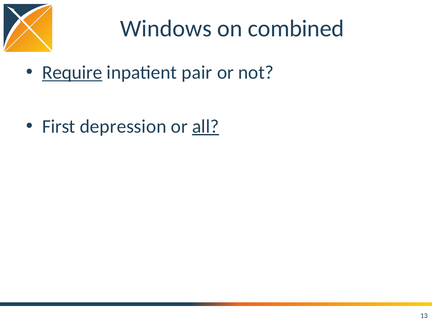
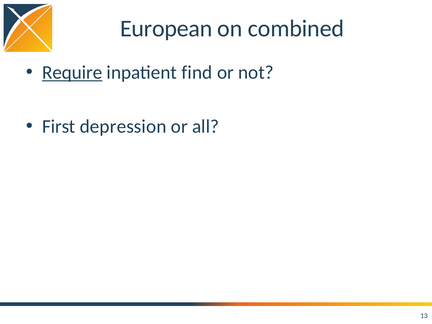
Windows: Windows -> European
pair: pair -> find
all underline: present -> none
